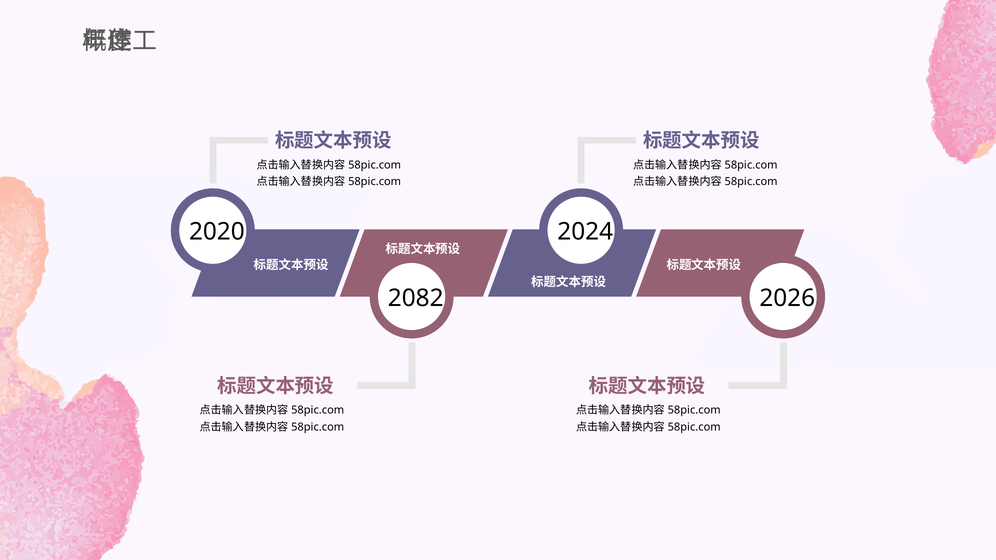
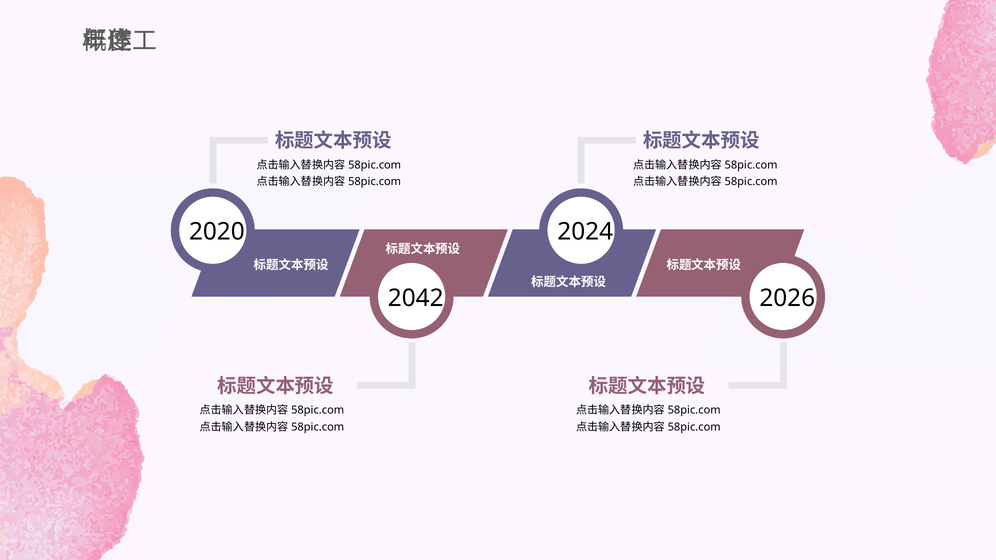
2082: 2082 -> 2042
